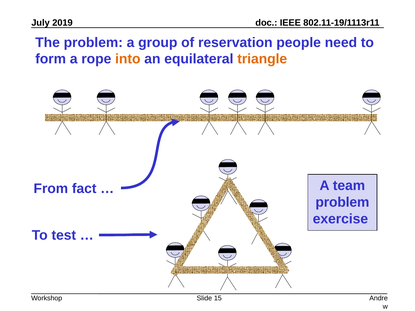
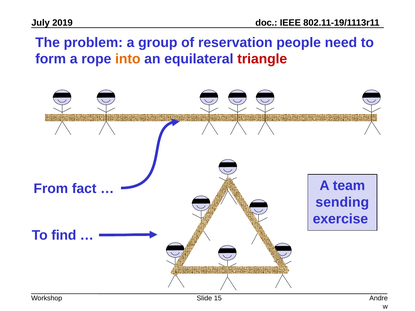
triangle colour: orange -> red
problem at (342, 202): problem -> sending
test: test -> find
